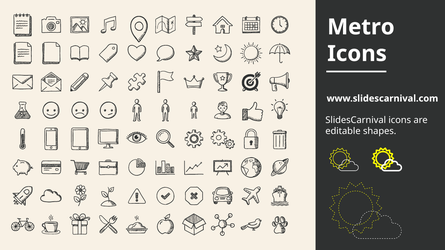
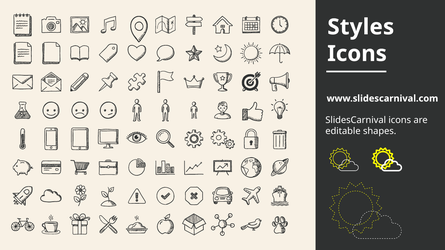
Metro: Metro -> Styles
